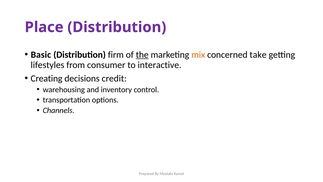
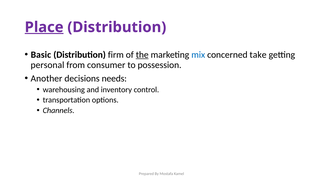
Place underline: none -> present
mix colour: orange -> blue
lifestyles: lifestyles -> personal
interactive: interactive -> possession
Creating: Creating -> Another
credit: credit -> needs
